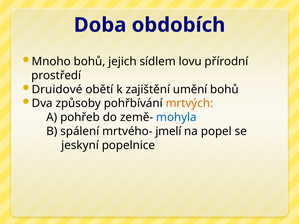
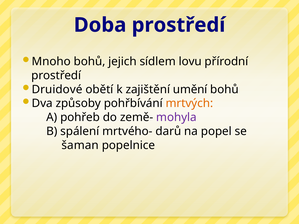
Doba obdobích: obdobích -> prostředí
mohyla colour: blue -> purple
jmelí: jmelí -> darů
jeskyní: jeskyní -> šaman
